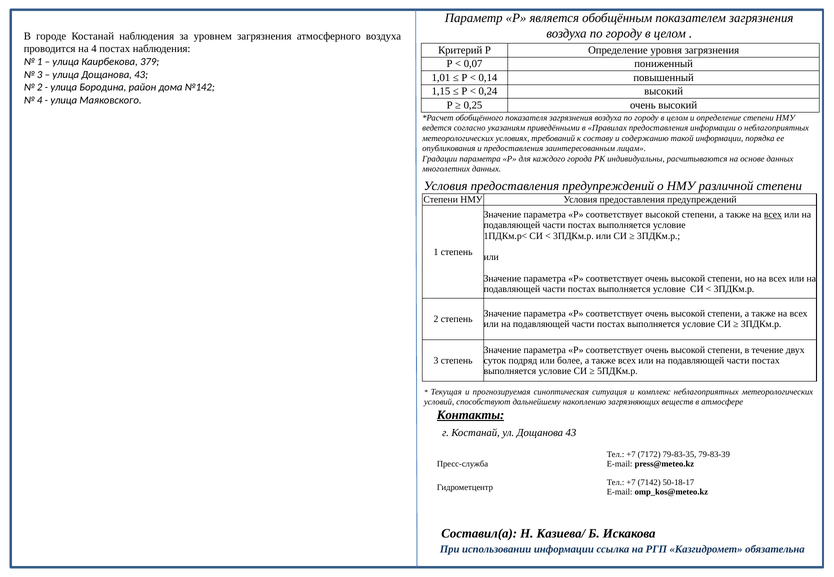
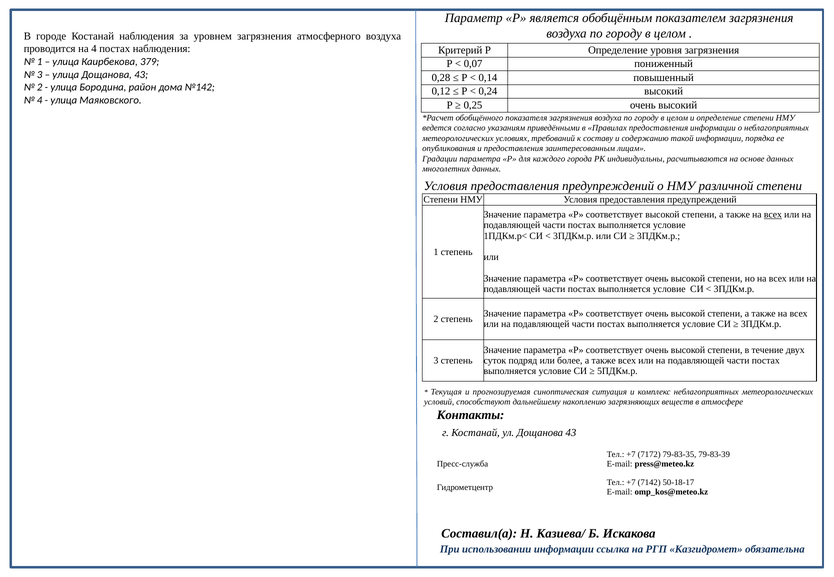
1,01: 1,01 -> 0,28
1,15: 1,15 -> 0,12
Контакты underline: present -> none
